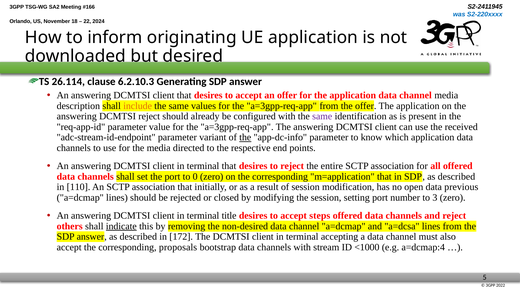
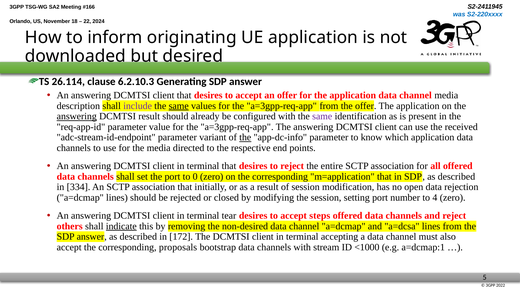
include colour: orange -> purple
same at (179, 106) underline: none -> present
answering at (77, 117) underline: none -> present
DCMTSI reject: reject -> result
110: 110 -> 334
previous: previous -> rejection
3: 3 -> 4
title: title -> tear
a=dcmap:4: a=dcmap:4 -> a=dcmap:1
